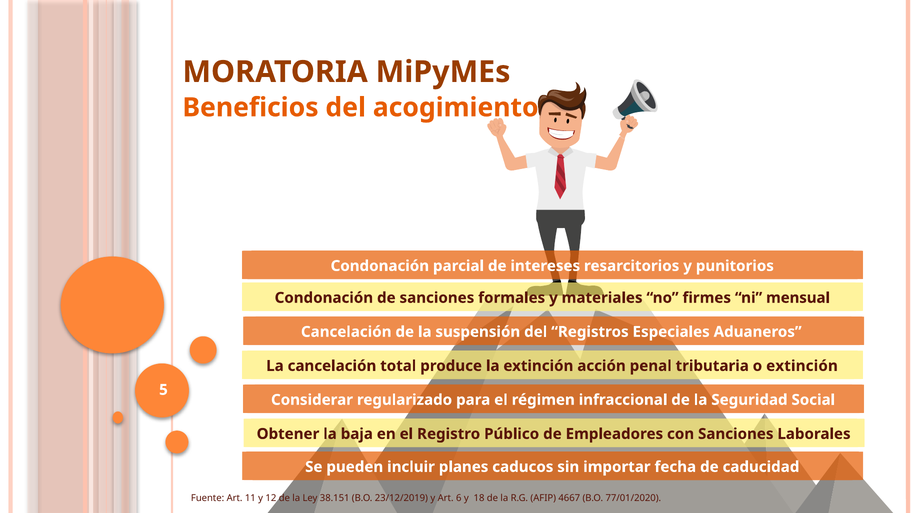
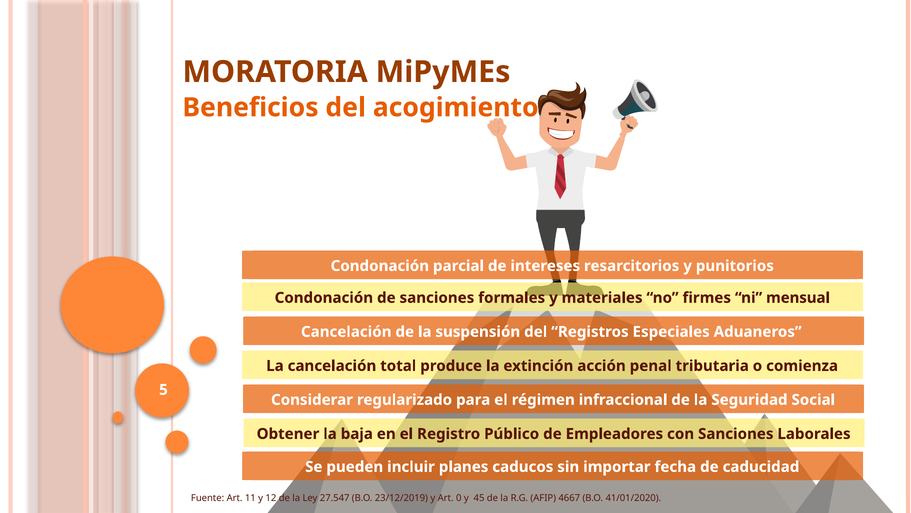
o extinción: extinción -> comienza
38.151: 38.151 -> 27.547
6: 6 -> 0
18: 18 -> 45
77/01/2020: 77/01/2020 -> 41/01/2020
